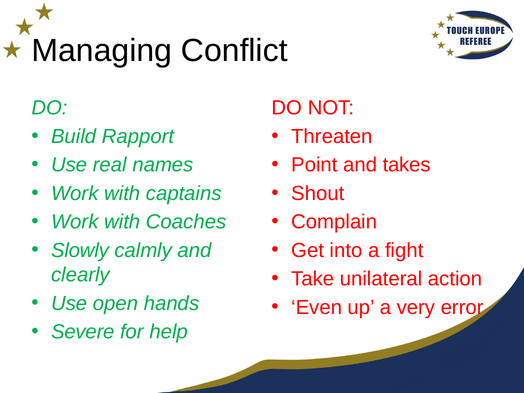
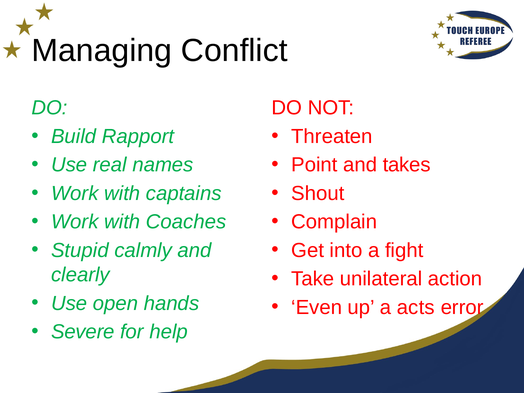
Slowly: Slowly -> Stupid
very: very -> acts
